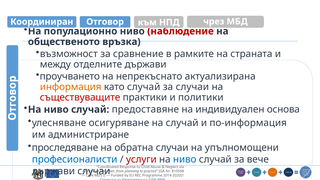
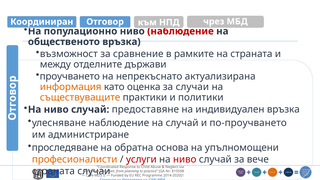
като случай: случай -> оценка
съществуващите colour: red -> orange
индивидуален основа: основа -> връзка
улесняване осигуряване: осигуряване -> наблюдение
по-информация: по-информация -> по-проучването
обратна случаи: случаи -> основа
професионалисти colour: blue -> orange
ниво at (185, 159) colour: blue -> red
държави at (53, 171): държави -> страната
